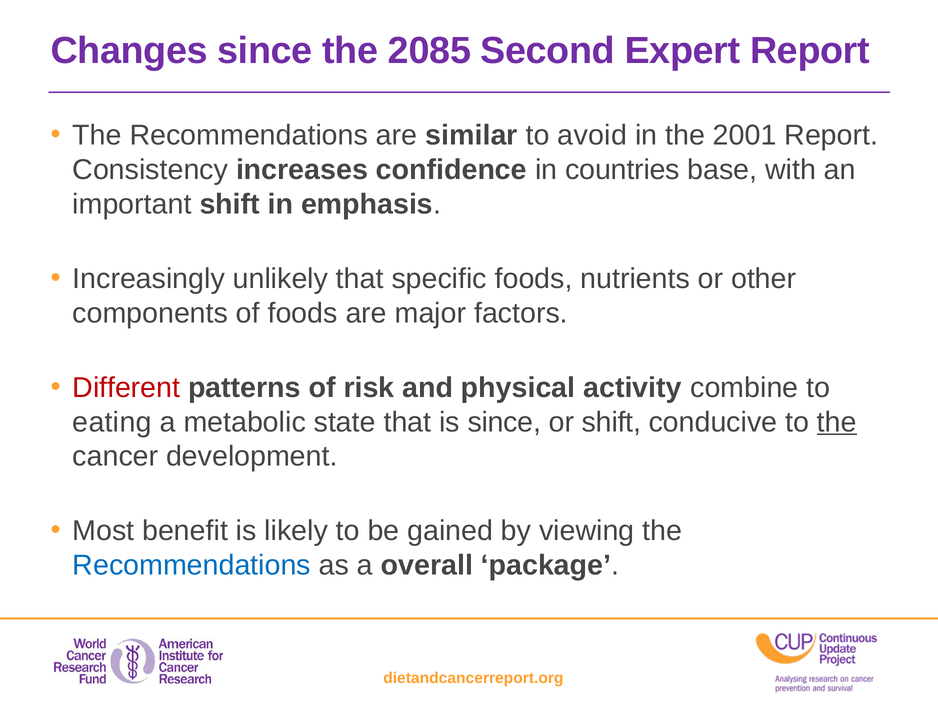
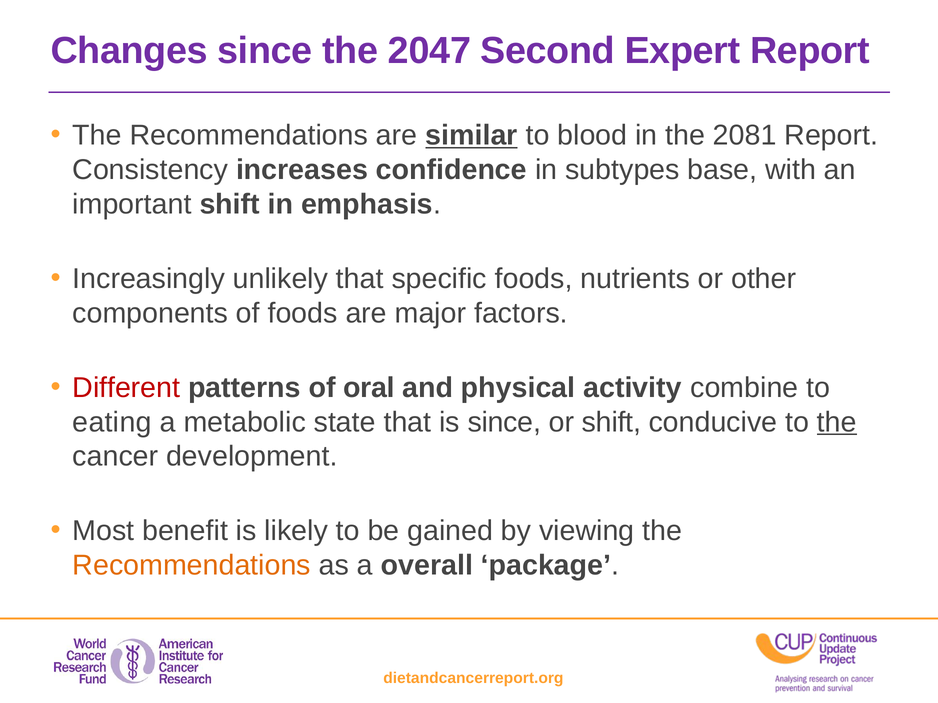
2085: 2085 -> 2047
similar underline: none -> present
avoid: avoid -> blood
2001: 2001 -> 2081
countries: countries -> subtypes
risk: risk -> oral
Recommendations at (192, 566) colour: blue -> orange
